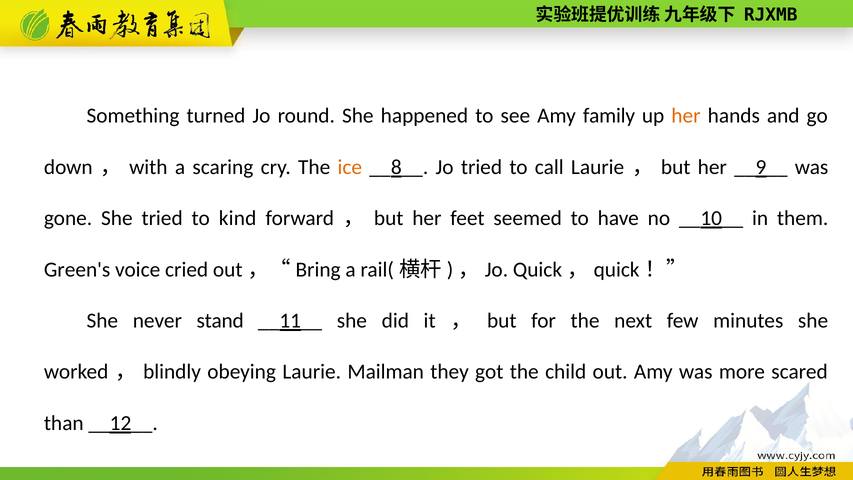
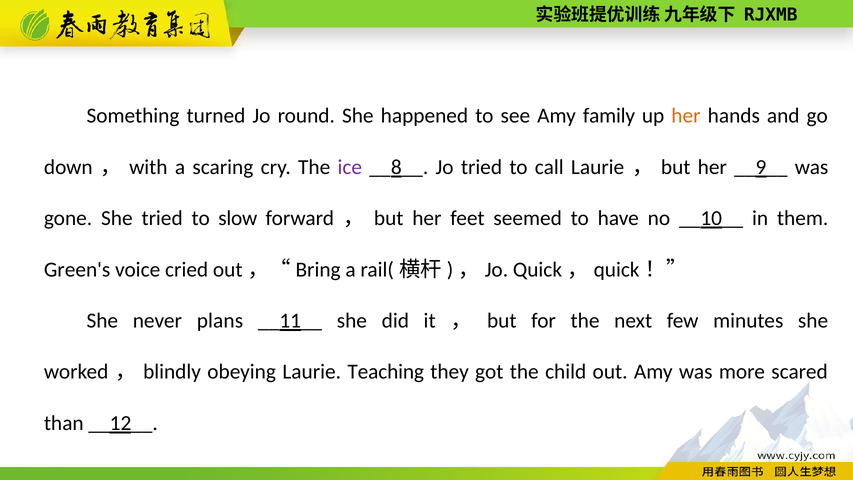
ice colour: orange -> purple
kind: kind -> slow
stand: stand -> plans
Mailman: Mailman -> Teaching
